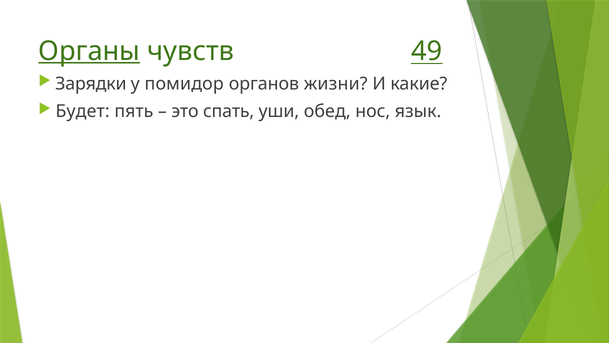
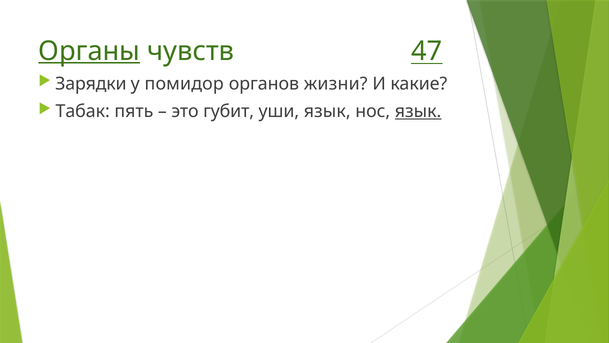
49: 49 -> 47
Будет: Будет -> Табак
спать: спать -> губит
уши обед: обед -> язык
язык at (418, 111) underline: none -> present
